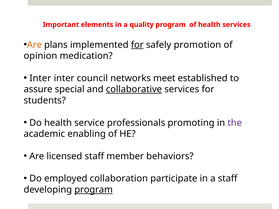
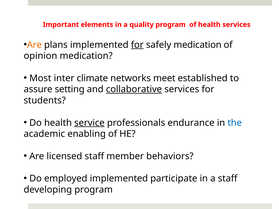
safely promotion: promotion -> medication
Inter at (40, 78): Inter -> Most
council: council -> climate
special: special -> setting
service underline: none -> present
promoting: promoting -> endurance
the colour: purple -> blue
employed collaboration: collaboration -> implemented
program at (94, 190) underline: present -> none
